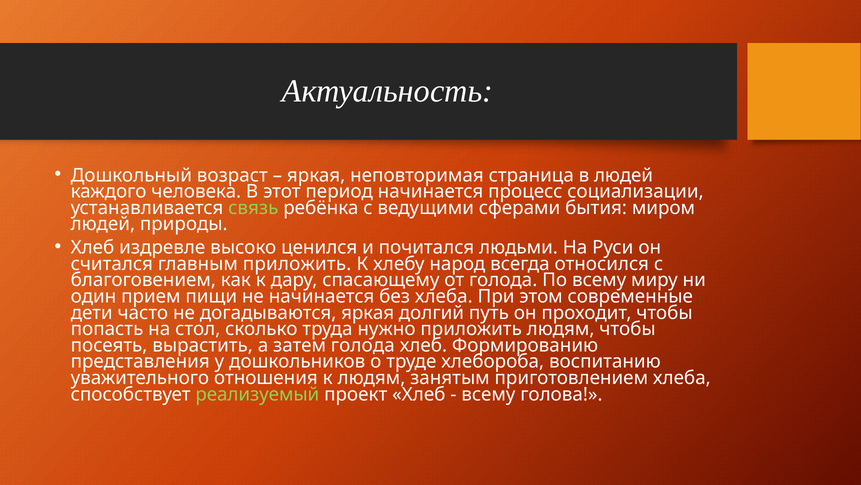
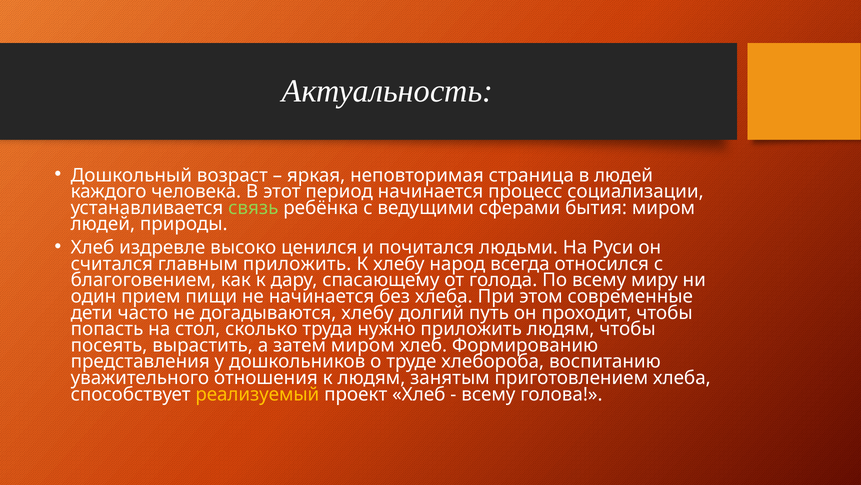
догадываются яркая: яркая -> хлебу
затем голода: голода -> миром
реализуемый colour: light green -> yellow
